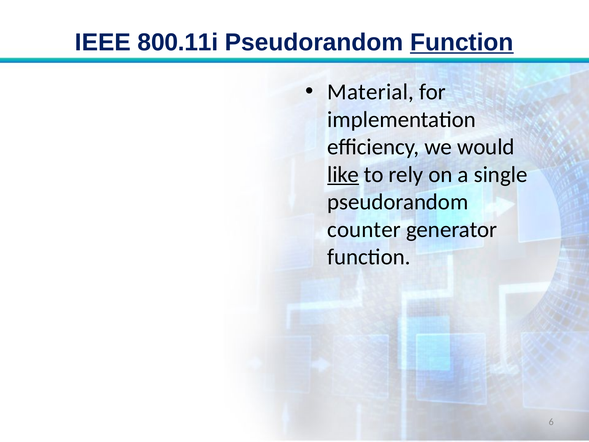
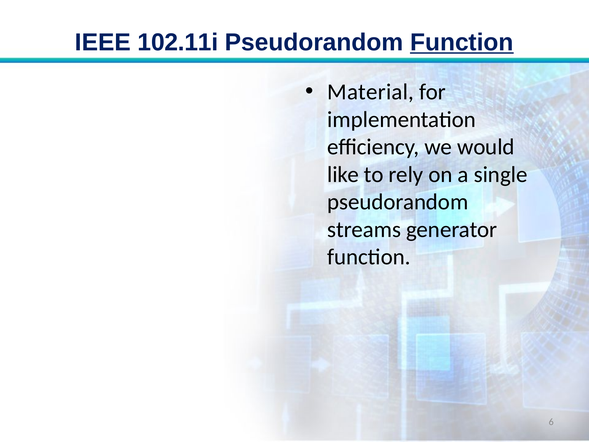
800.11i: 800.11i -> 102.11i
like underline: present -> none
counter: counter -> streams
